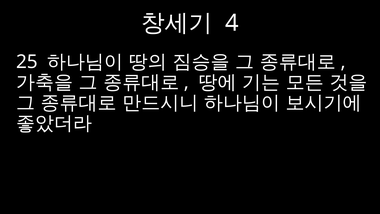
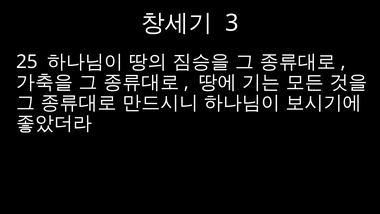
4: 4 -> 3
